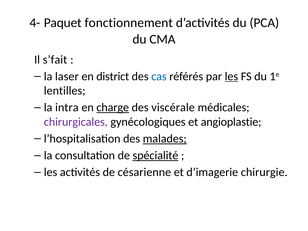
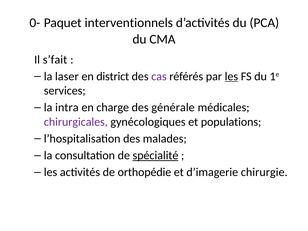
4-: 4- -> 0-
fonctionnement: fonctionnement -> interventionnels
cas colour: blue -> purple
lentilles: lentilles -> services
charge underline: present -> none
viscérale: viscérale -> générale
angioplastie: angioplastie -> populations
malades underline: present -> none
césarienne: césarienne -> orthopédie
